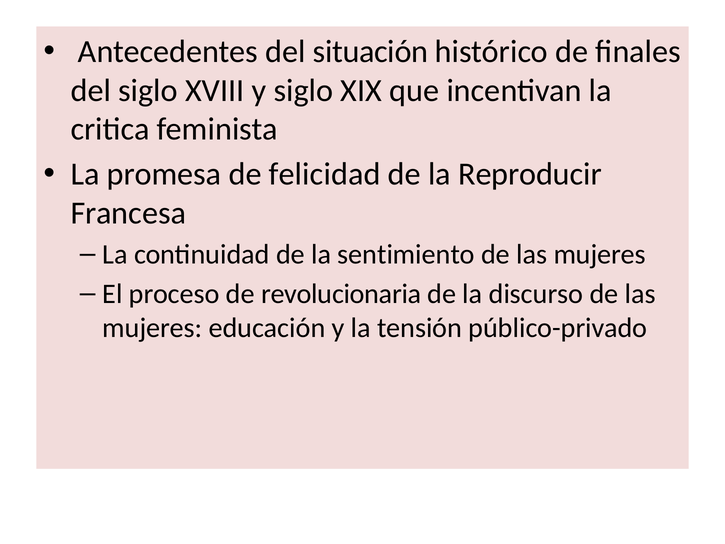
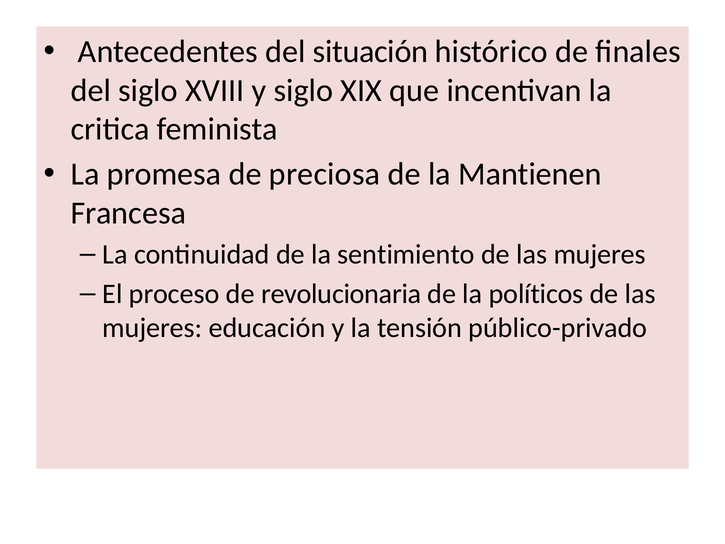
felicidad: felicidad -> preciosa
Reproducir: Reproducir -> Mantienen
discurso: discurso -> políticos
